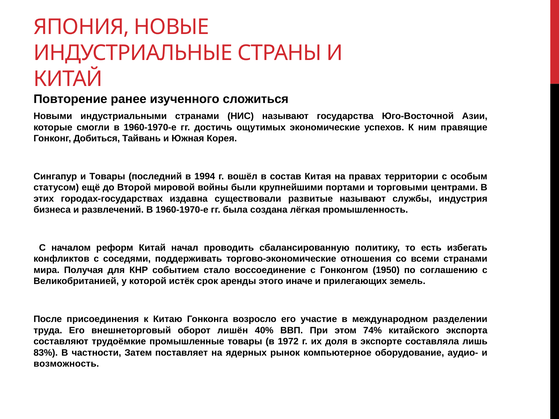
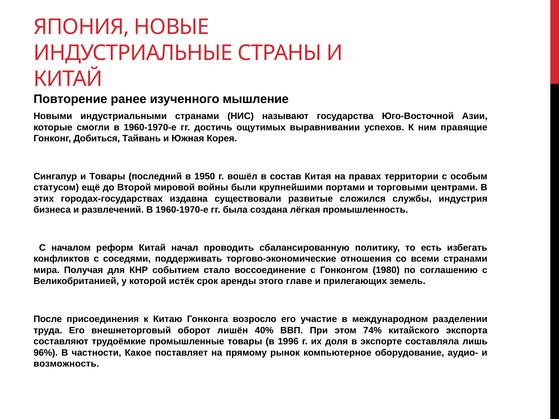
сложиться: сложиться -> мышление
экономические: экономические -> выравнивании
1994: 1994 -> 1950
развитые называют: называют -> сложился
1950: 1950 -> 1980
иначе: иначе -> главе
1972: 1972 -> 1996
83%: 83% -> 96%
Затем: Затем -> Какое
ядерных: ядерных -> прямому
